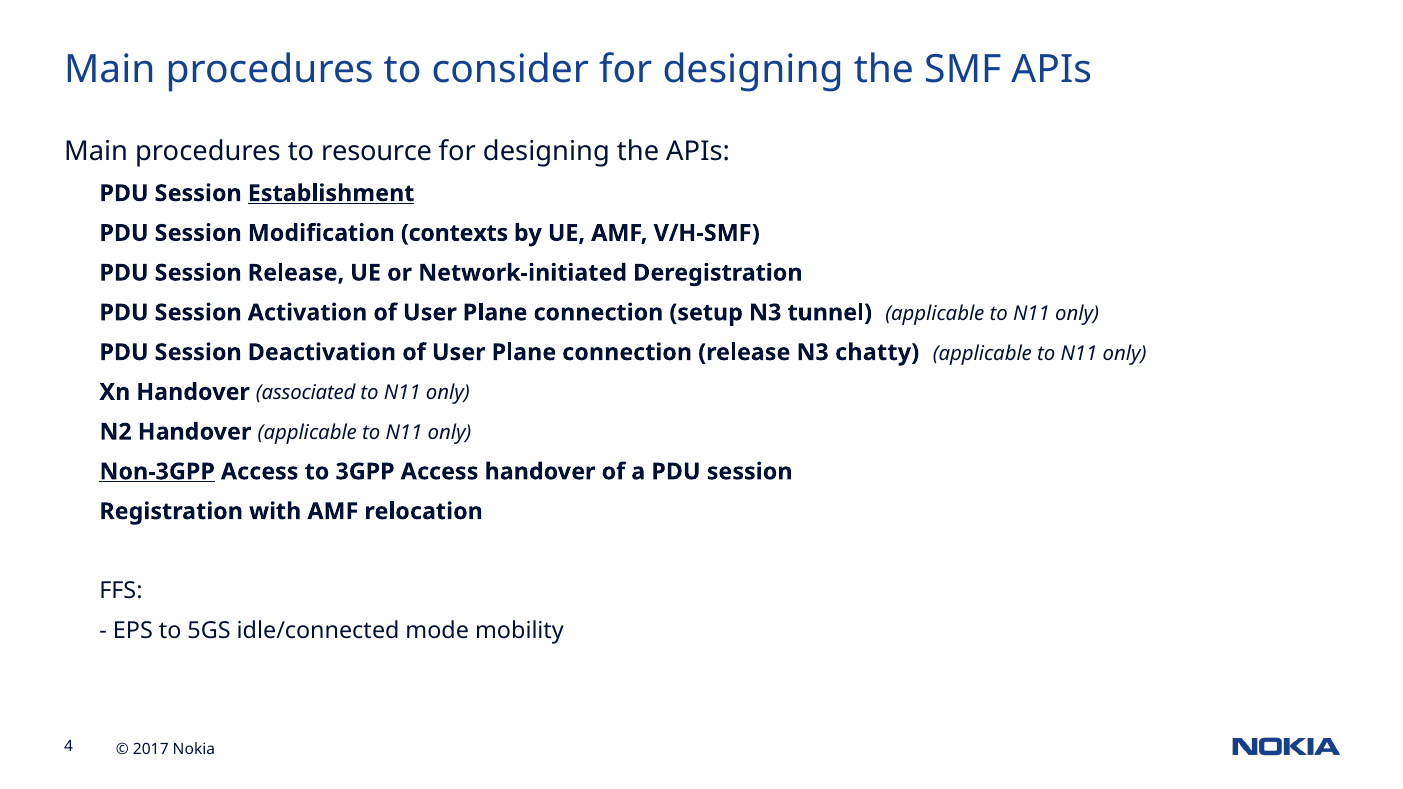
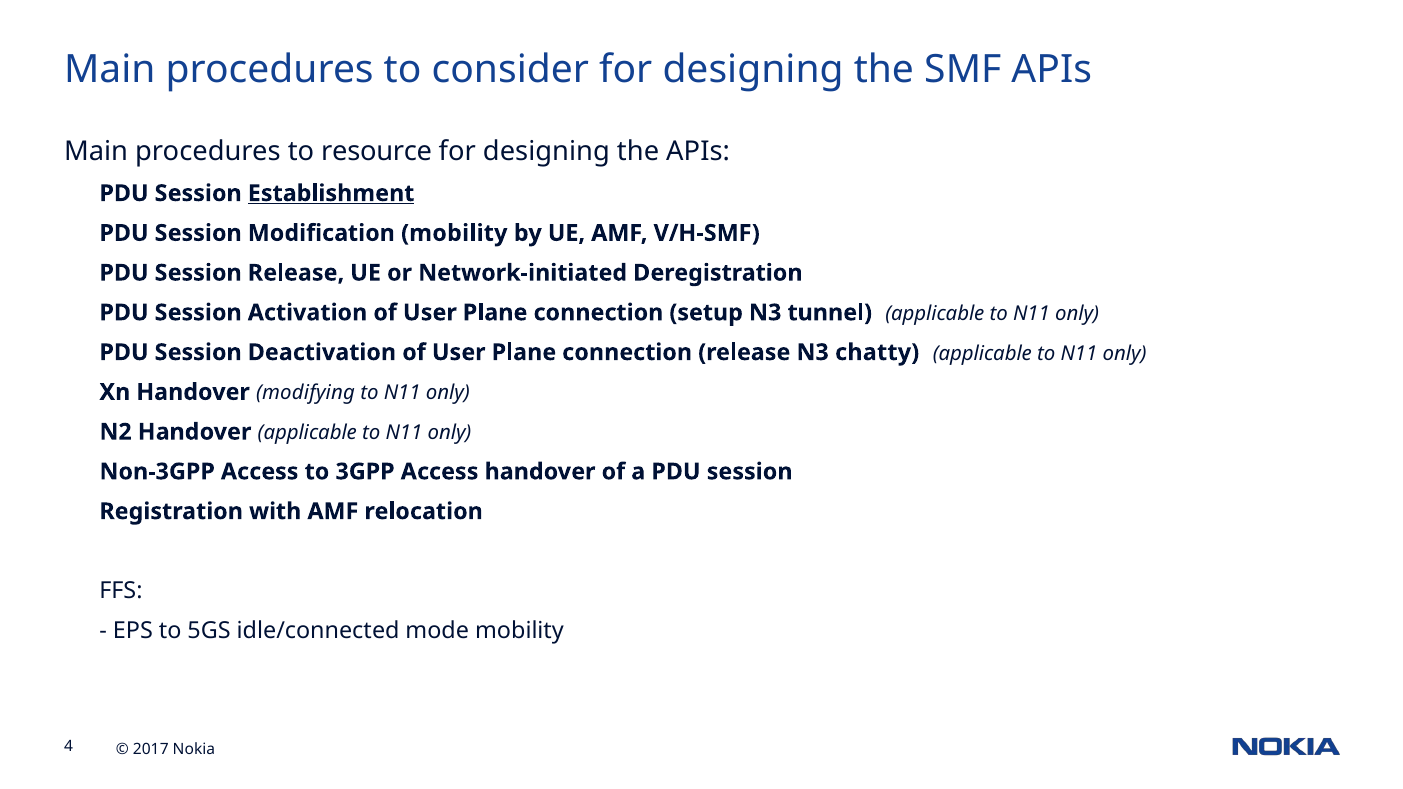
Modification contexts: contexts -> mobility
associated: associated -> modifying
Non-3GPP underline: present -> none
